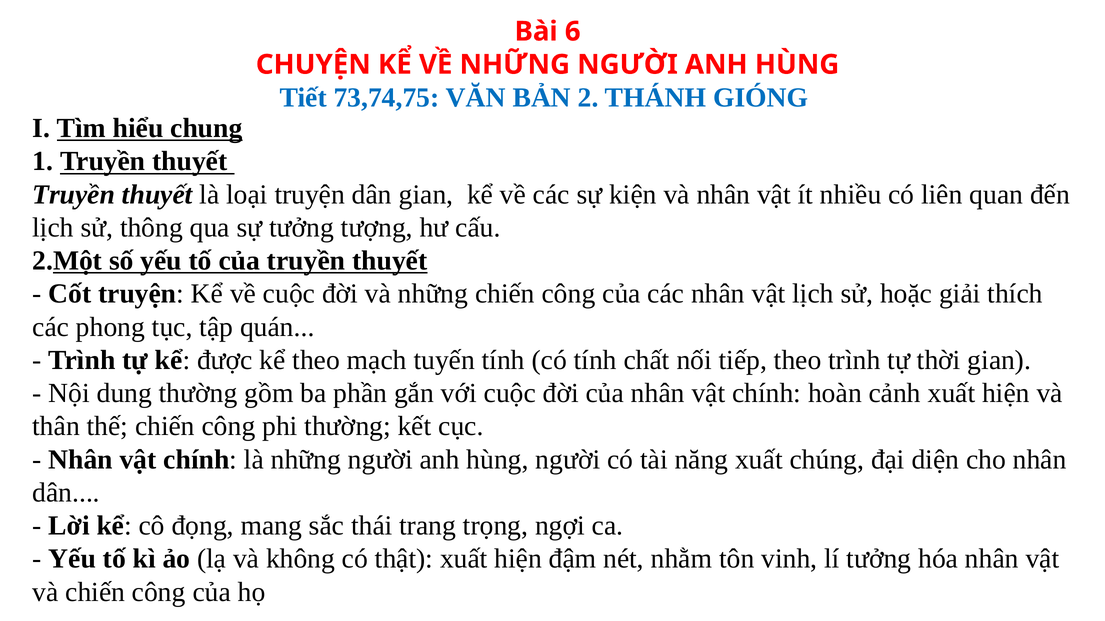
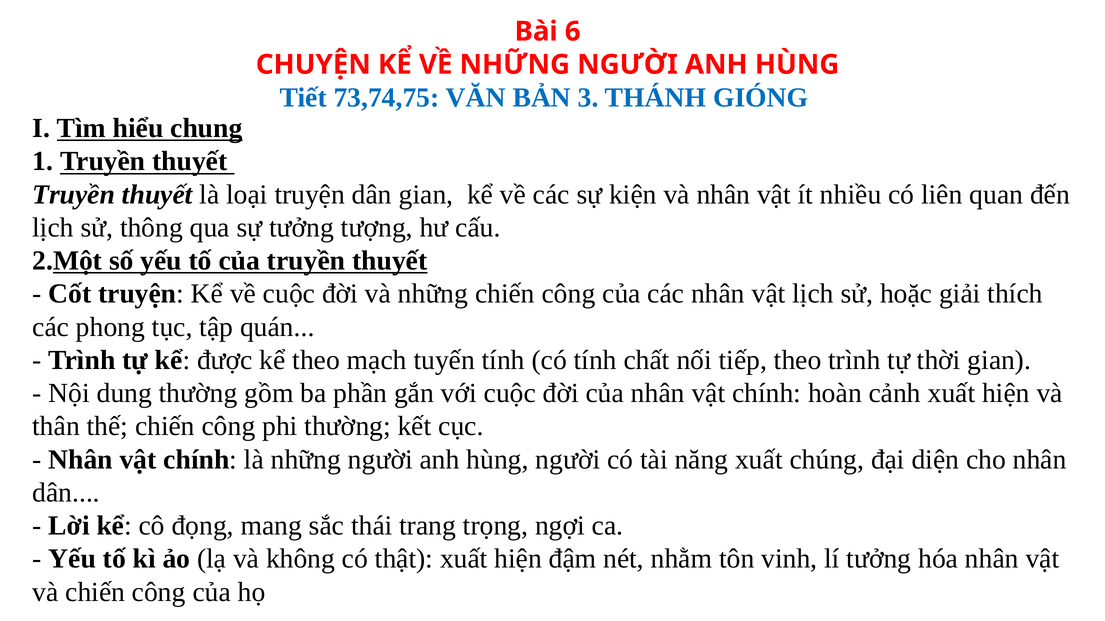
2: 2 -> 3
